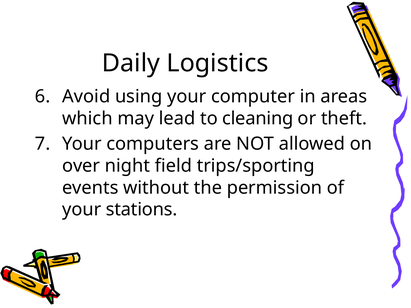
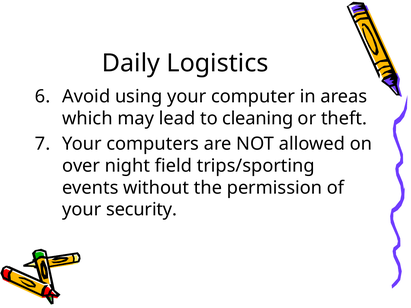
stations: stations -> security
